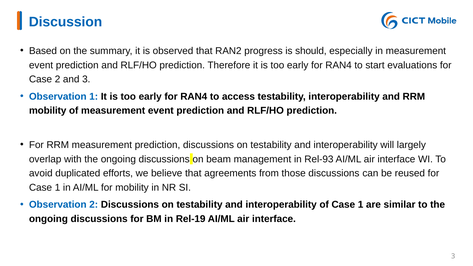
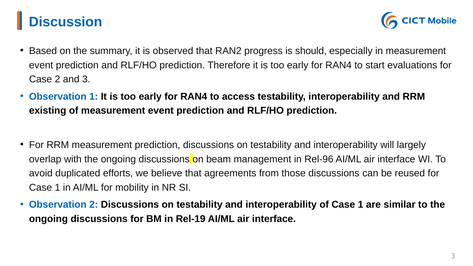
mobility at (48, 111): mobility -> existing
Rel-93: Rel-93 -> Rel-96
